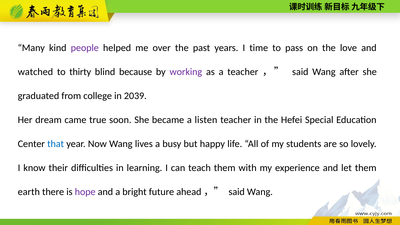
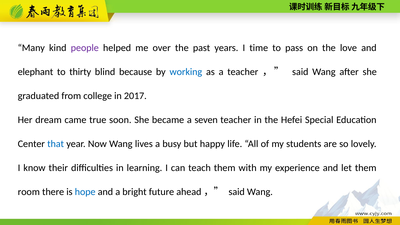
watched: watched -> elephant
working colour: purple -> blue
2039: 2039 -> 2017
listen: listen -> seven
earth: earth -> room
hope colour: purple -> blue
